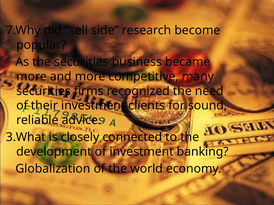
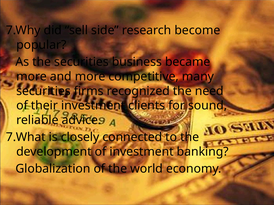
3.What: 3.What -> 7.What
